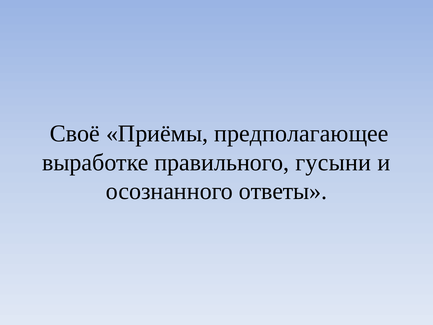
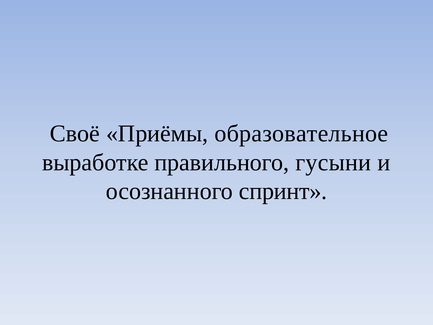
предполагающее: предполагающее -> образовательное
ответы: ответы -> спринт
